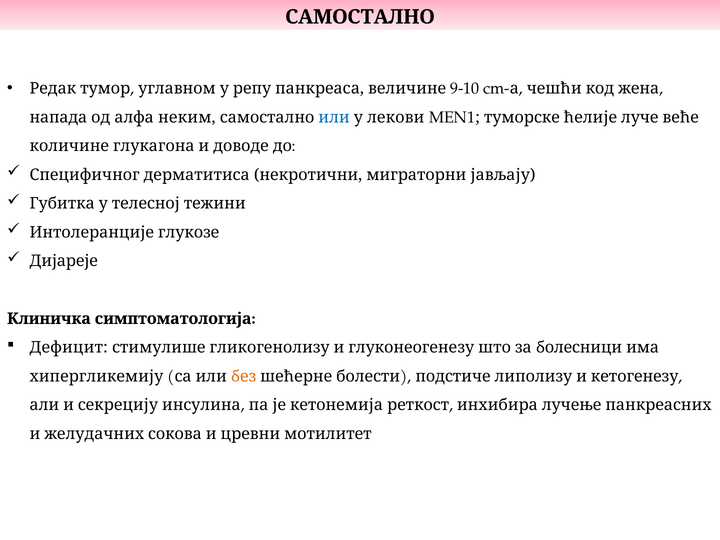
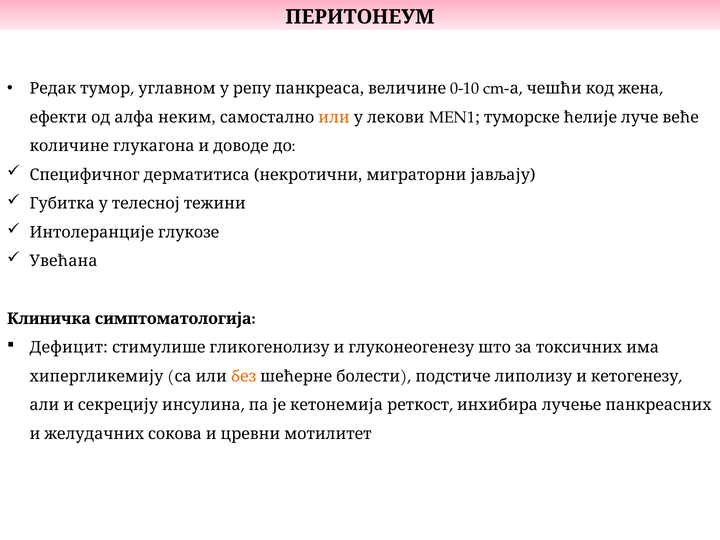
САМОСТАЛНО at (360, 17): САМОСТАЛНО -> ПЕРИТОНЕУМ
9-10: 9-10 -> 0-10
напада: напада -> ефекти
или colour: blue -> orange
Дијареје: Дијареје -> Увећана
болесници: болесници -> токсичних
